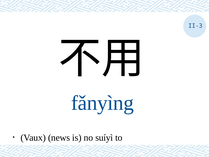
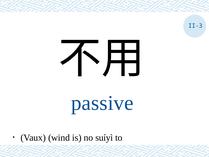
fǎnyìng: fǎnyìng -> passive
news: news -> wind
